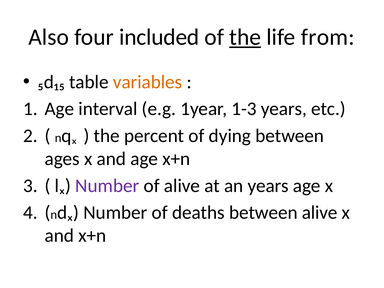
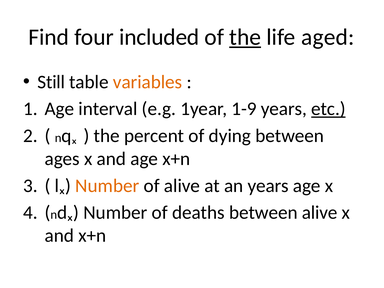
Also: Also -> Find
from: from -> aged
₅d₁₅: ₅d₁₅ -> Still
1-3: 1-3 -> 1-9
etc underline: none -> present
Number at (107, 186) colour: purple -> orange
